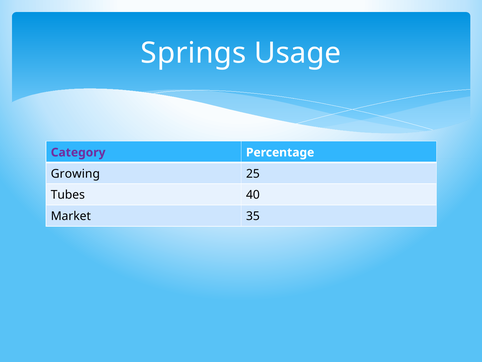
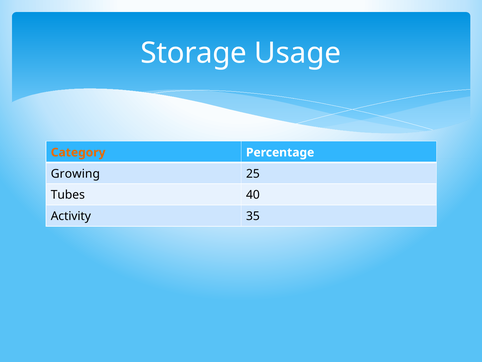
Springs: Springs -> Storage
Category colour: purple -> orange
Market: Market -> Activity
